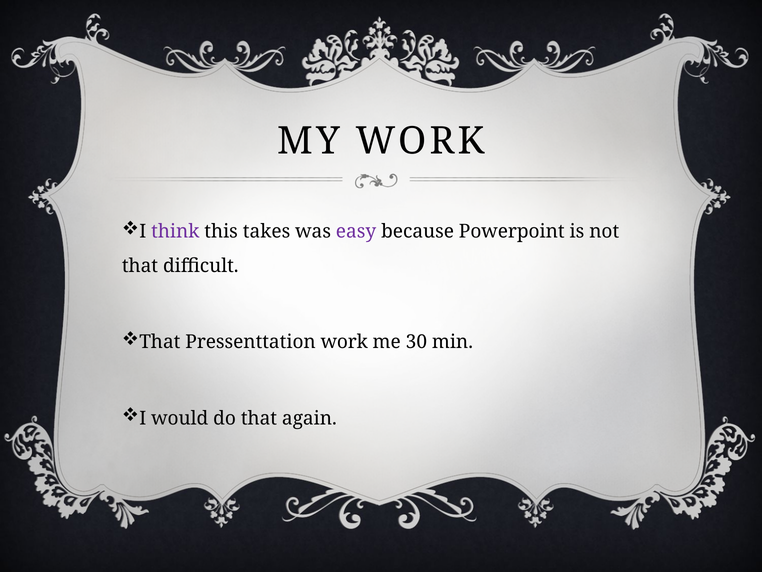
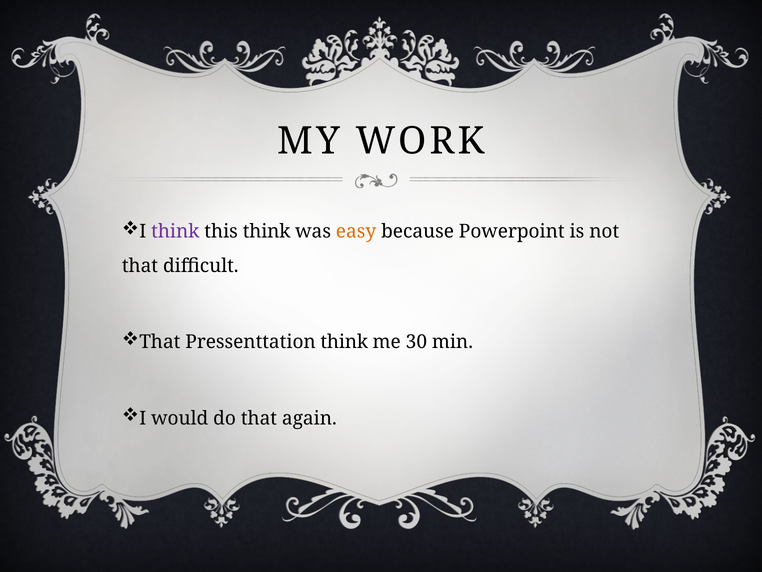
this takes: takes -> think
easy colour: purple -> orange
Pressenttation work: work -> think
